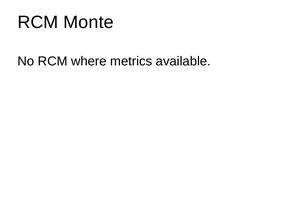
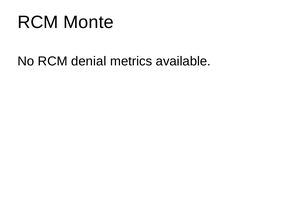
where: where -> denial
